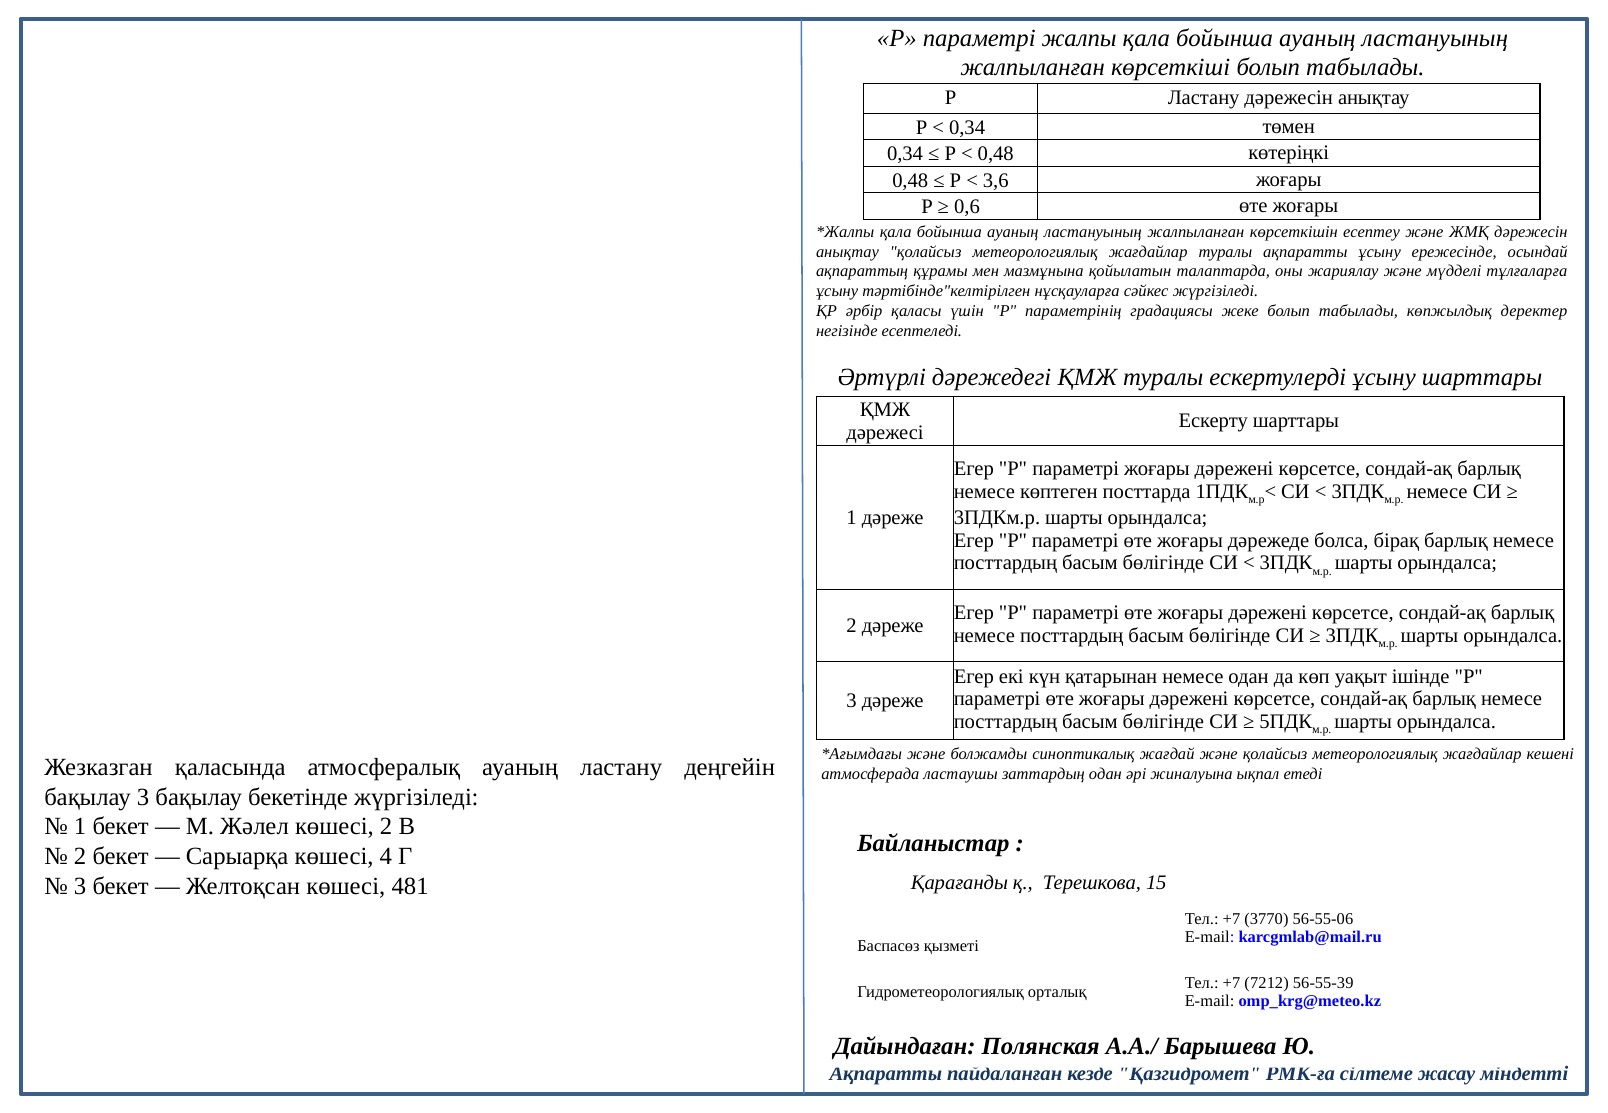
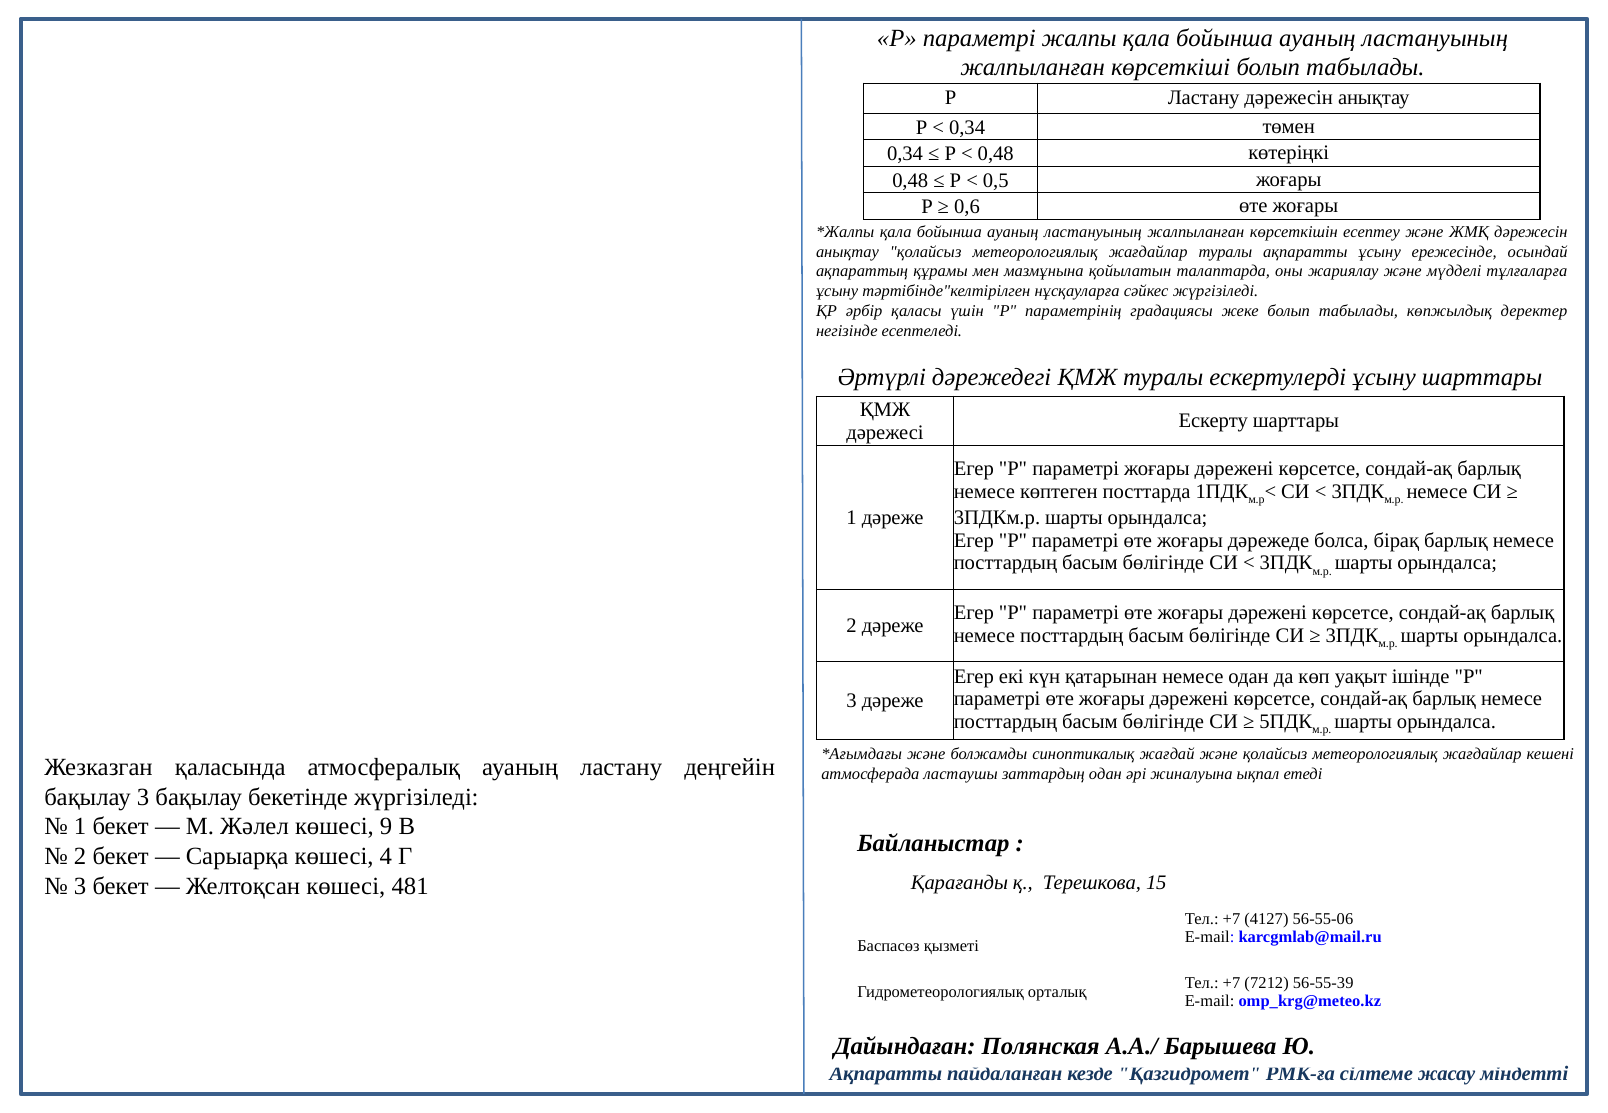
3,6: 3,6 -> 0,5
көшесі 2: 2 -> 9
3770: 3770 -> 4127
